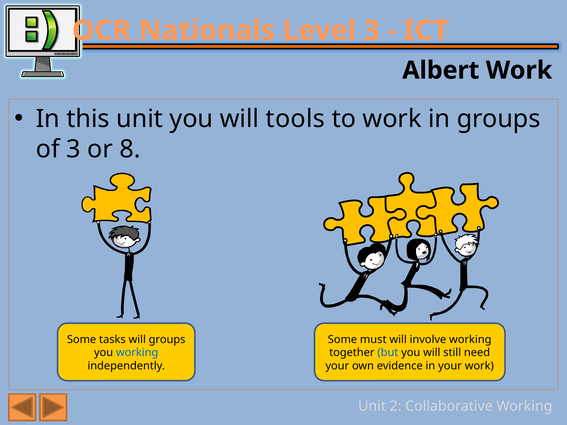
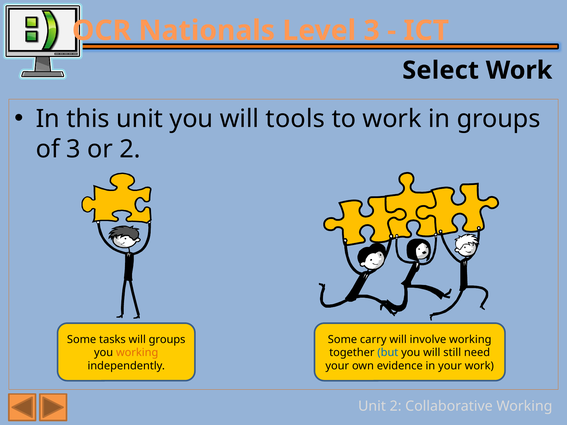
Albert: Albert -> Select
or 8: 8 -> 2
must: must -> carry
working at (137, 353) colour: blue -> orange
